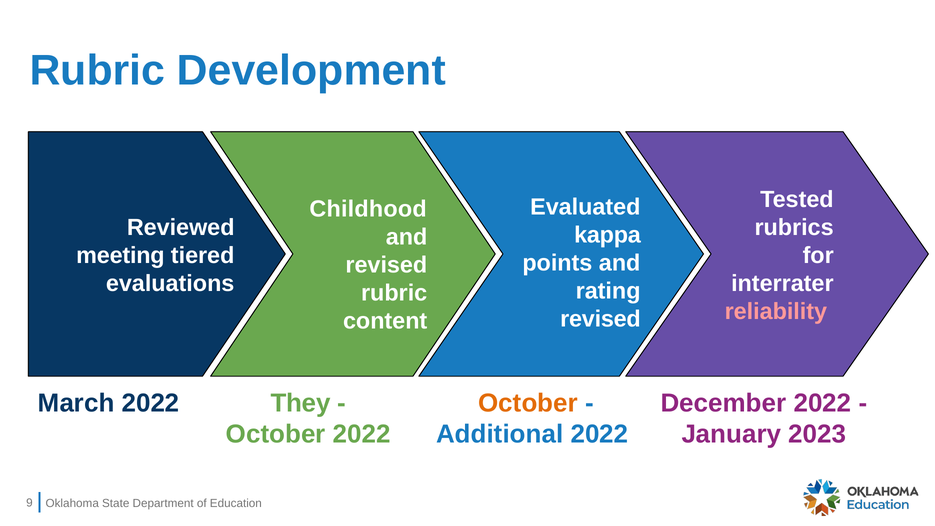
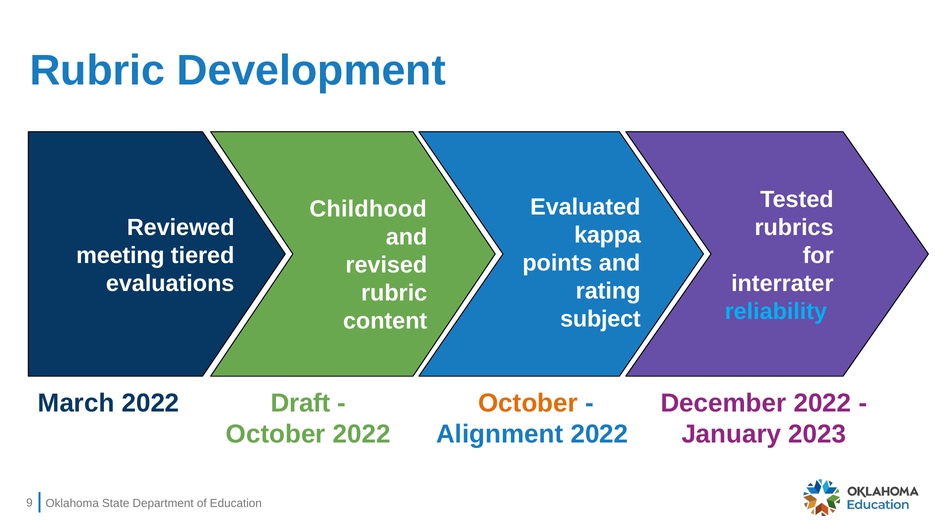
reliability colour: pink -> light blue
revised at (600, 319): revised -> subject
They: They -> Draft
Additional: Additional -> Alignment
